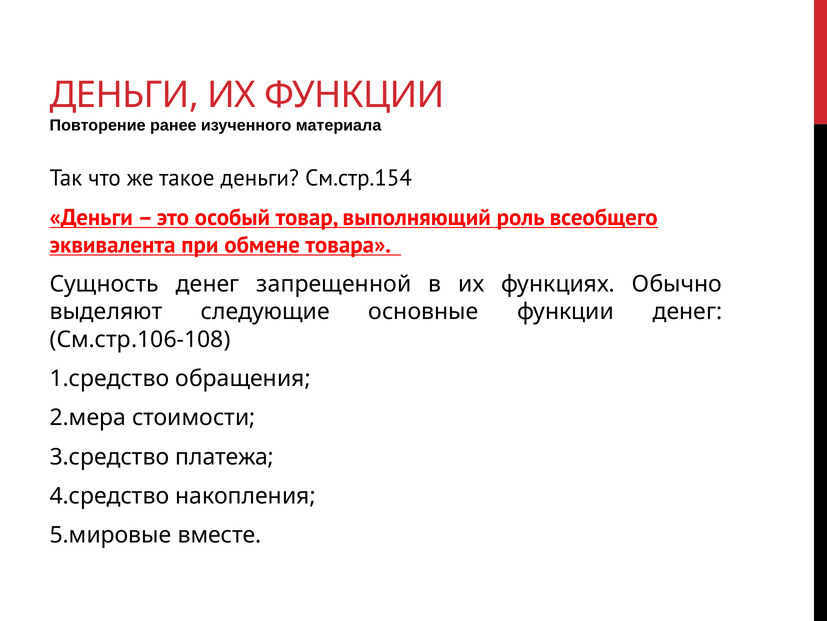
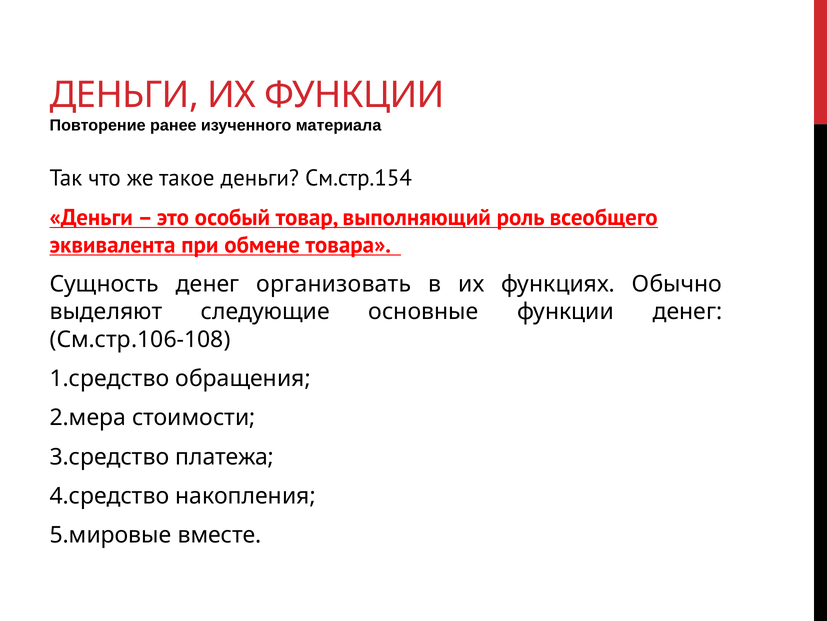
запрещенной: запрещенной -> организовать
